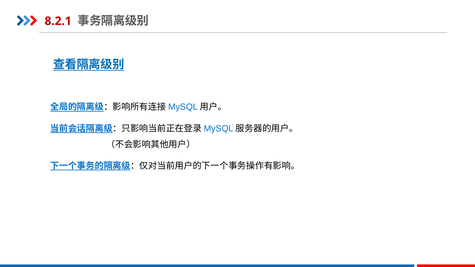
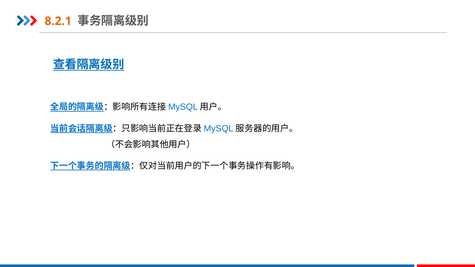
8.2.1 colour: red -> orange
